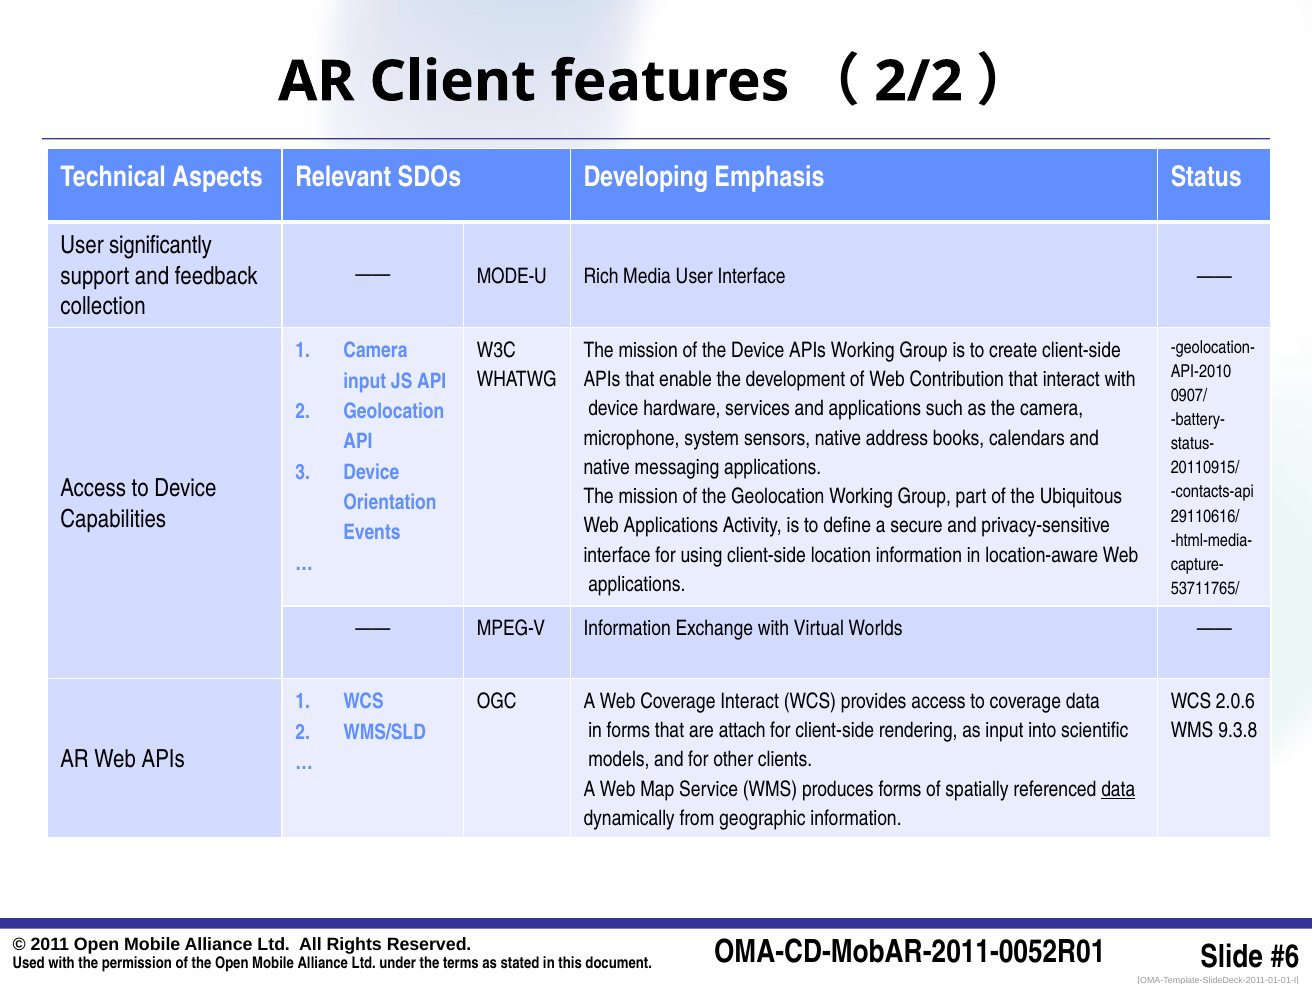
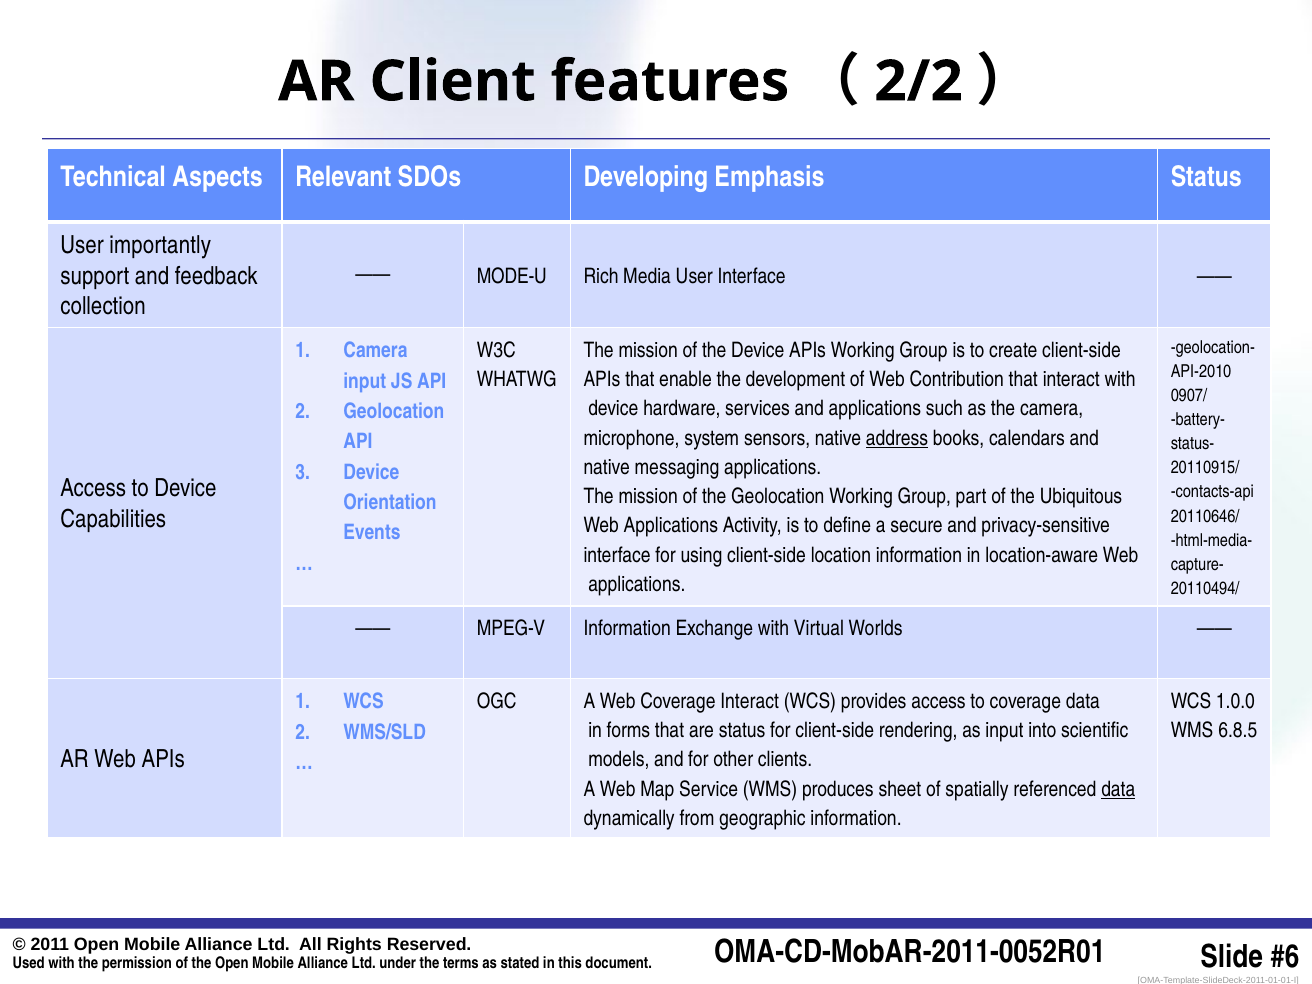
significantly: significantly -> importantly
address underline: none -> present
29110616/: 29110616/ -> 20110646/
53711765/: 53711765/ -> 20110494/
2.0.6: 2.0.6 -> 1.0.0
are attach: attach -> status
9.3.8: 9.3.8 -> 6.8.5
produces forms: forms -> sheet
